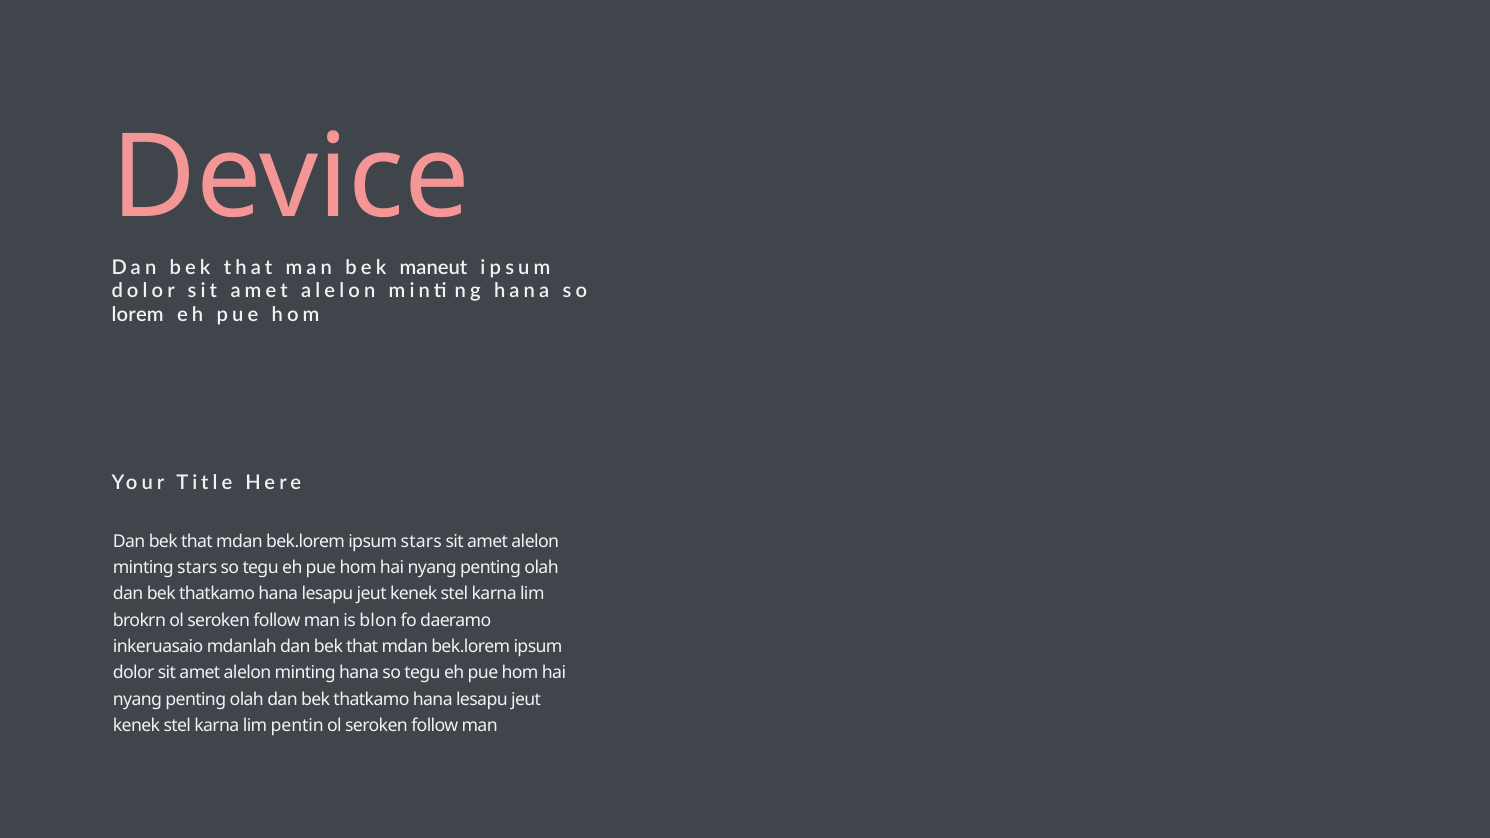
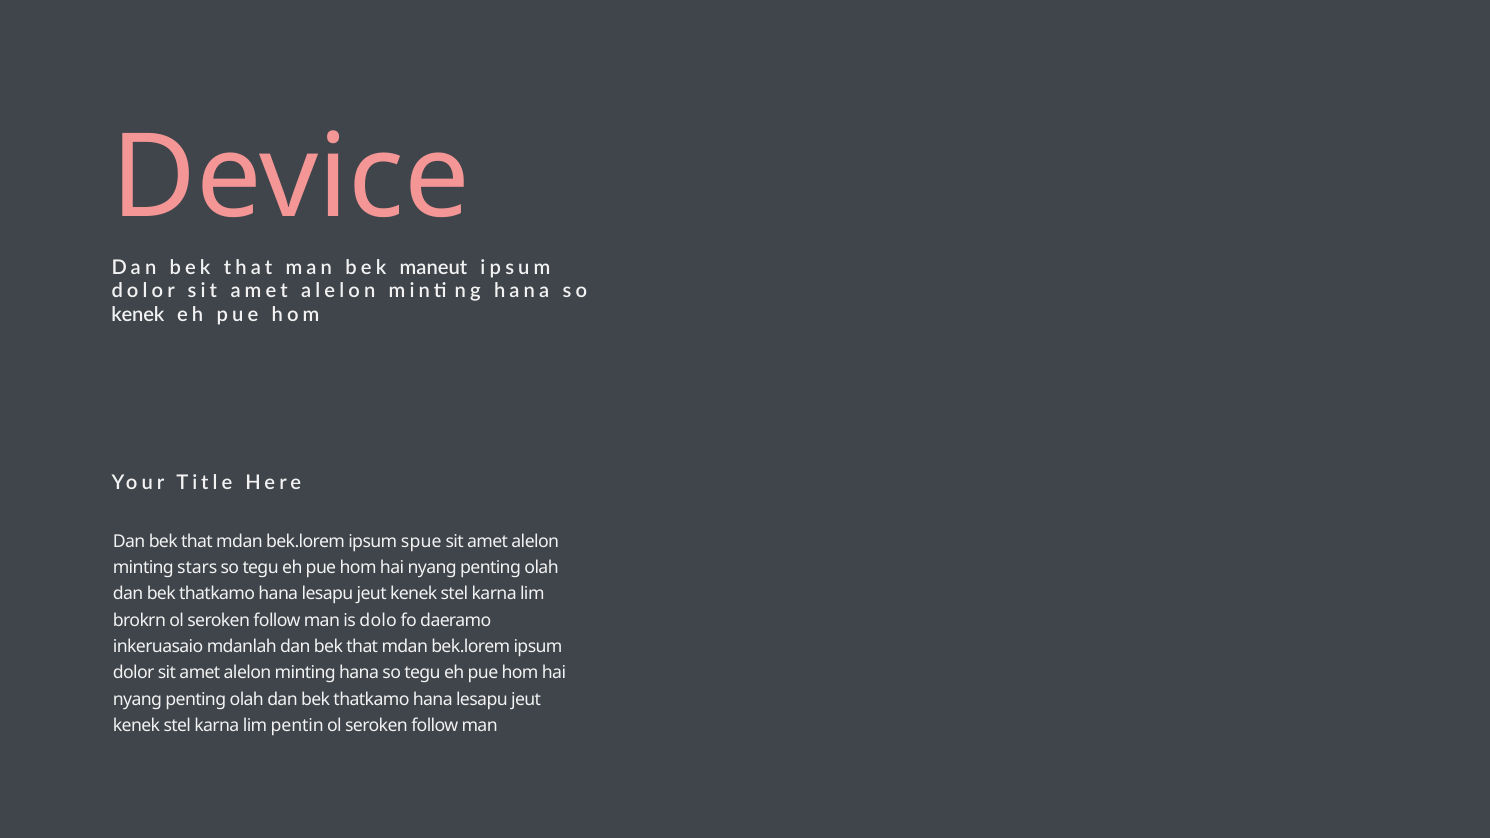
lorem at (138, 315): lorem -> kenek
ipsum stars: stars -> spue
blon: blon -> dolo
